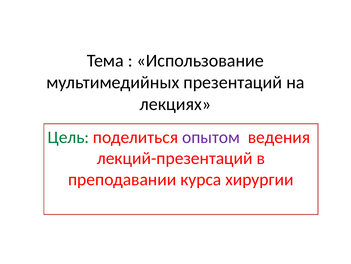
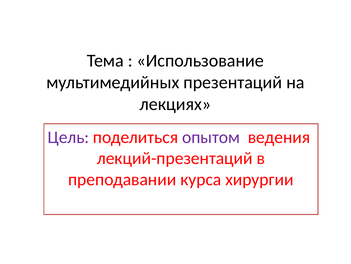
Цель colour: green -> purple
